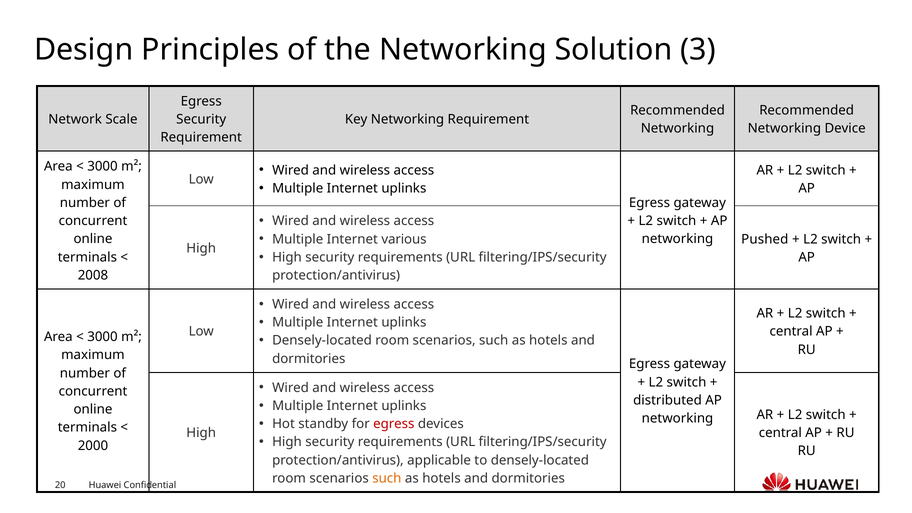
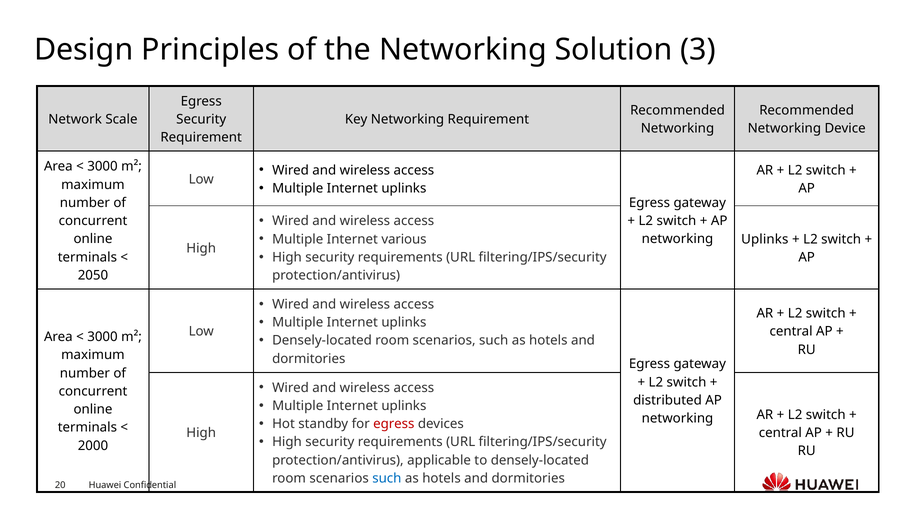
Pushed at (765, 239): Pushed -> Uplinks
2008: 2008 -> 2050
such at (387, 478) colour: orange -> blue
